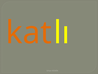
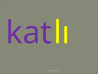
kat colour: orange -> purple
